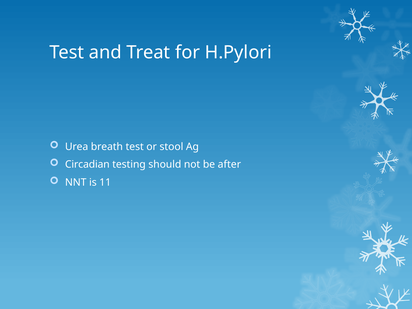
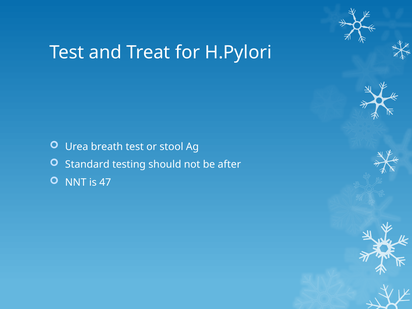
Circadian: Circadian -> Standard
11: 11 -> 47
